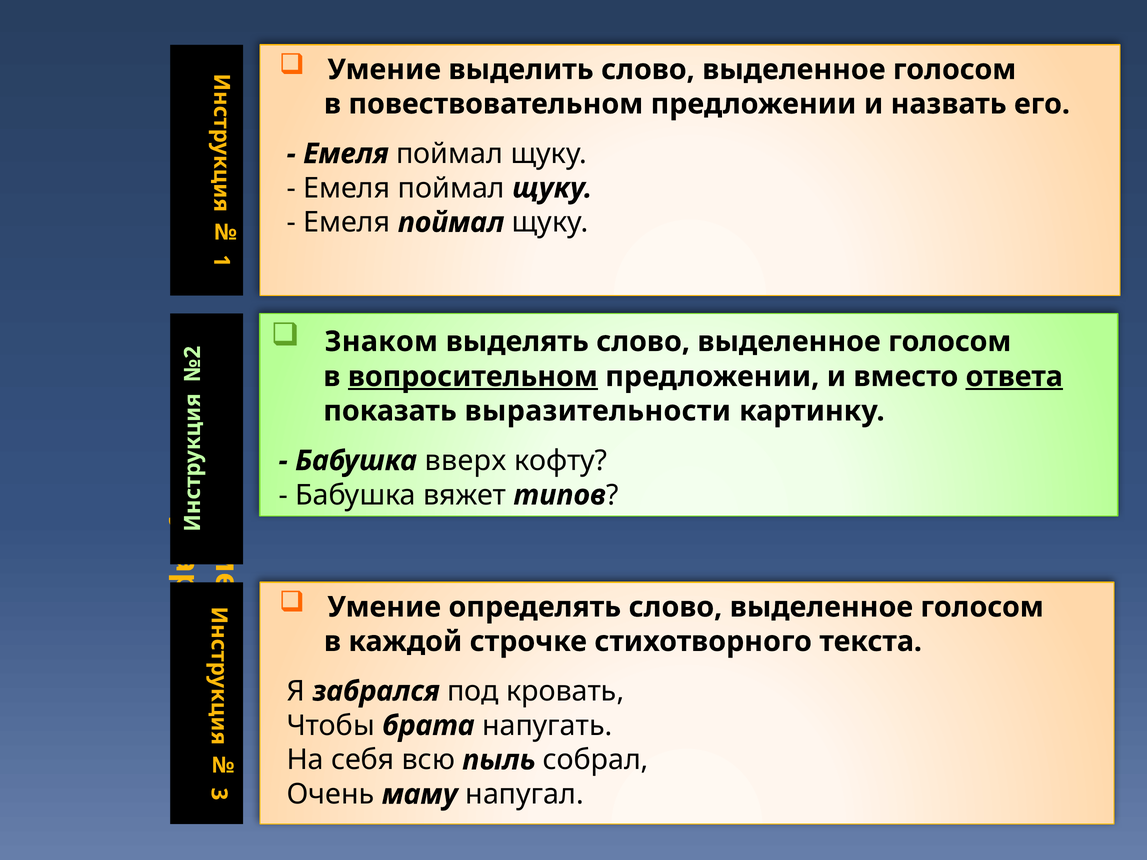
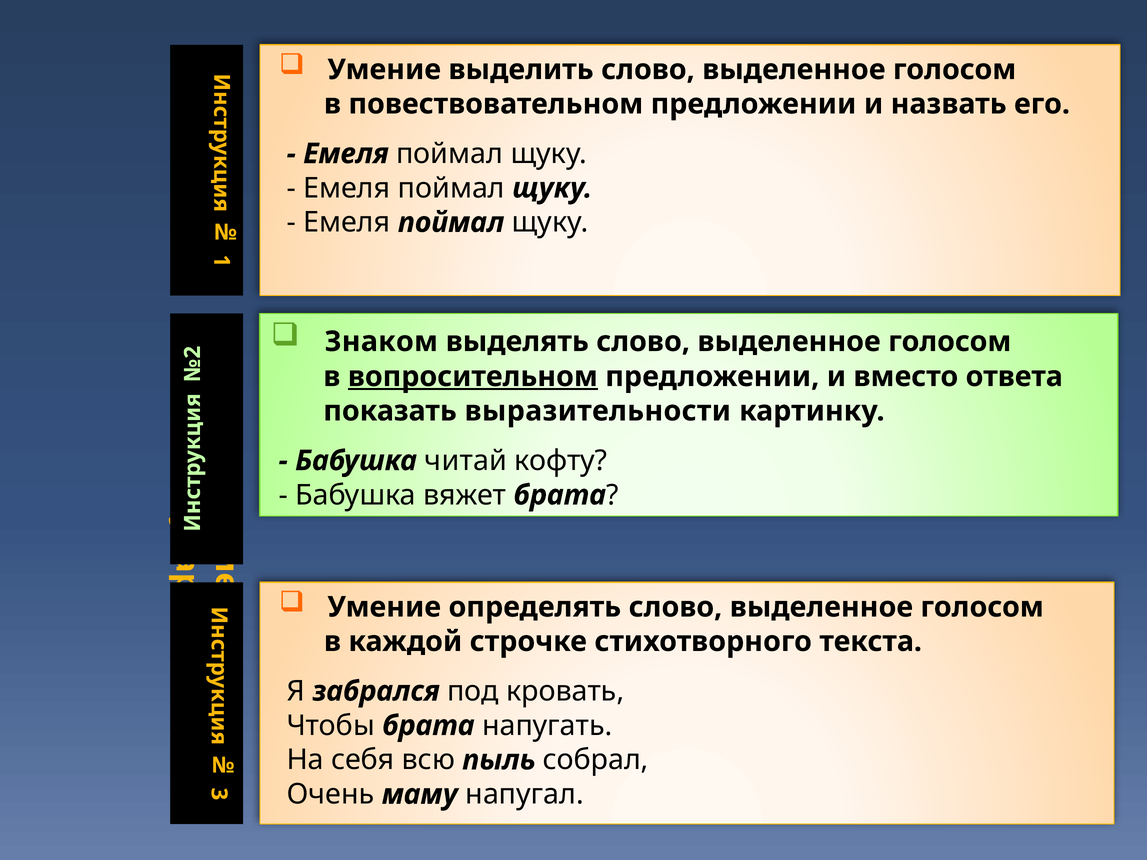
ответа underline: present -> none
вверх: вверх -> читай
вяжет типов: типов -> брата
